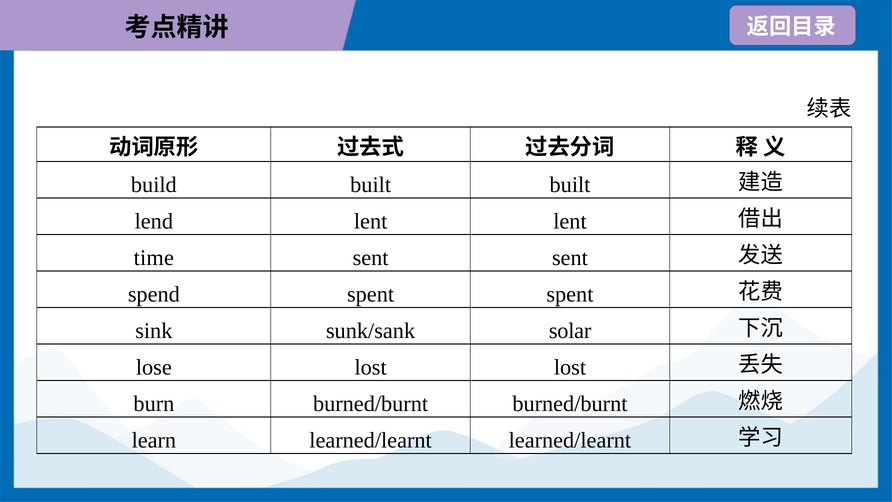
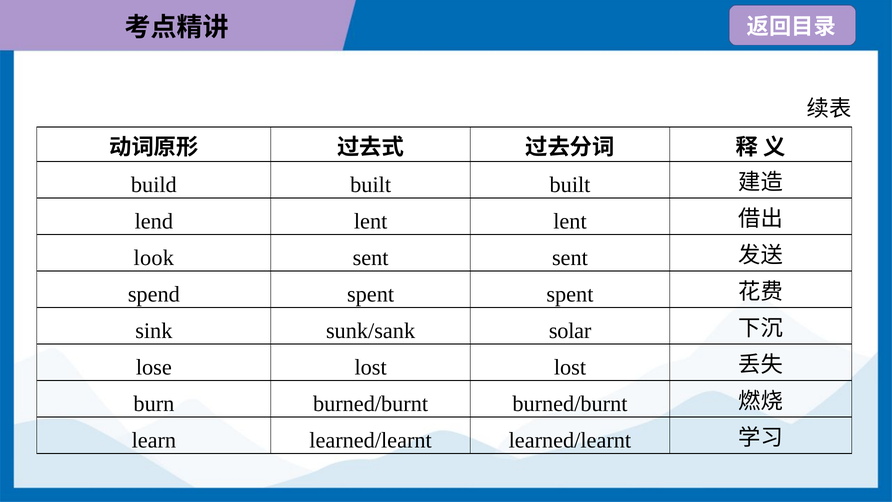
time: time -> look
